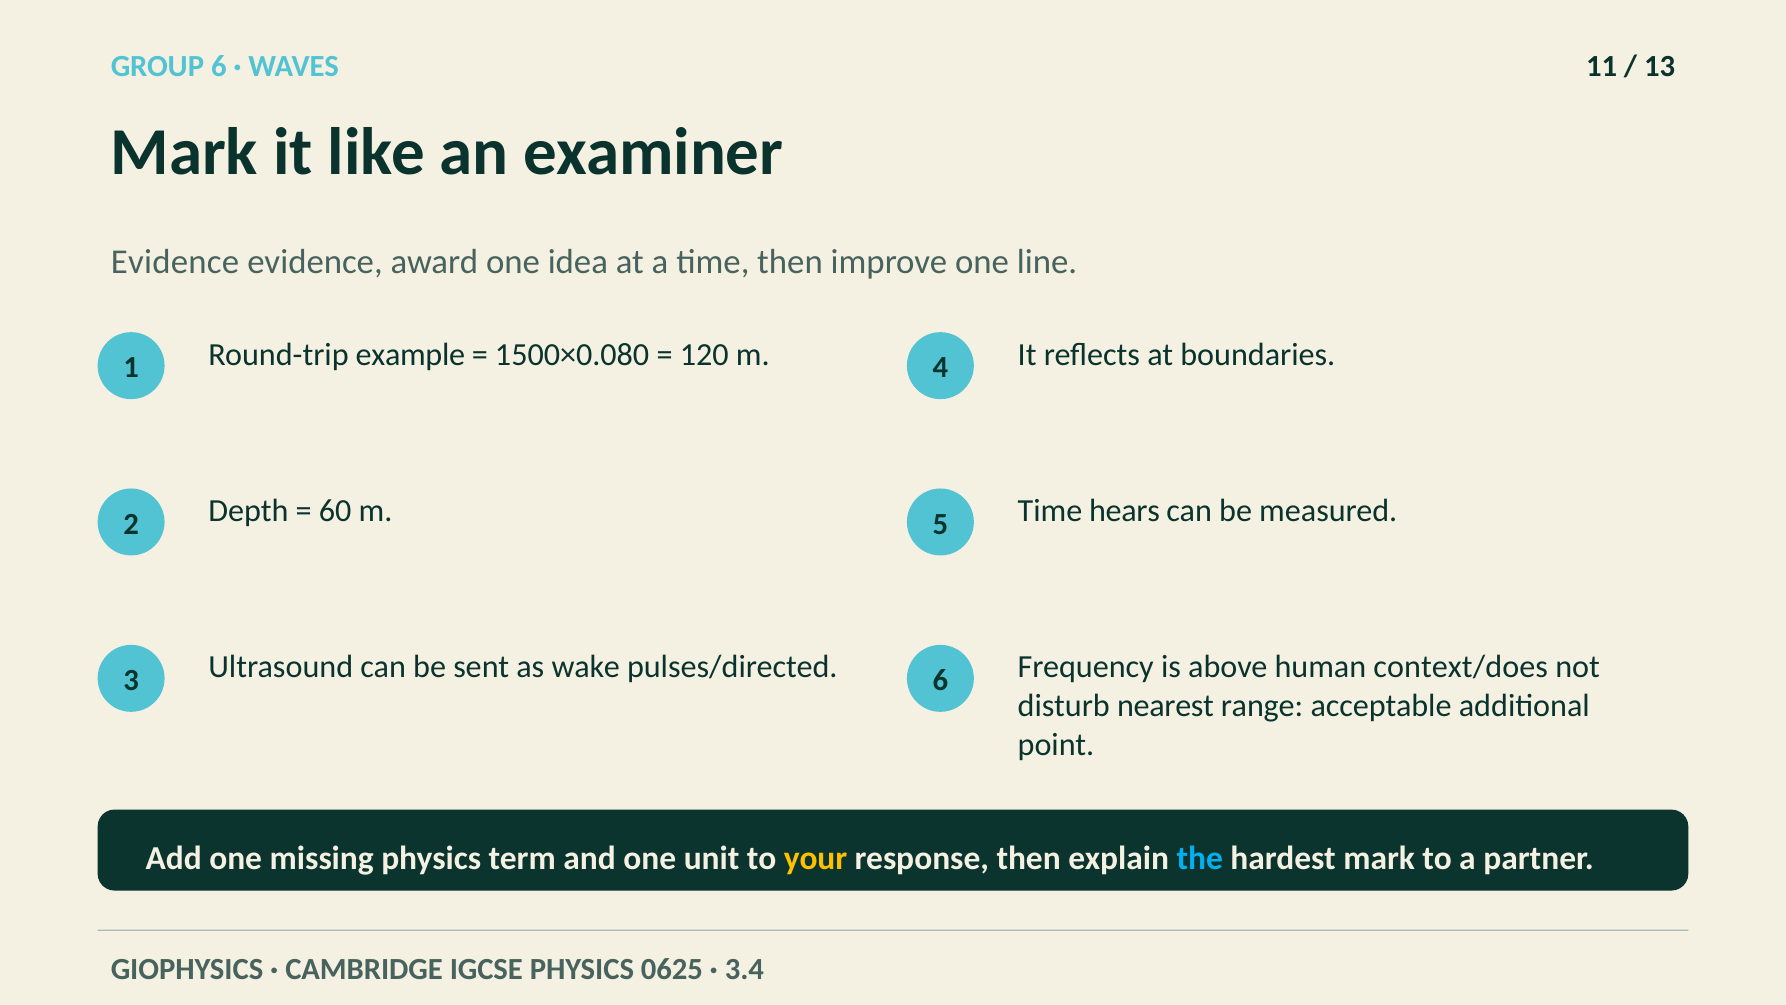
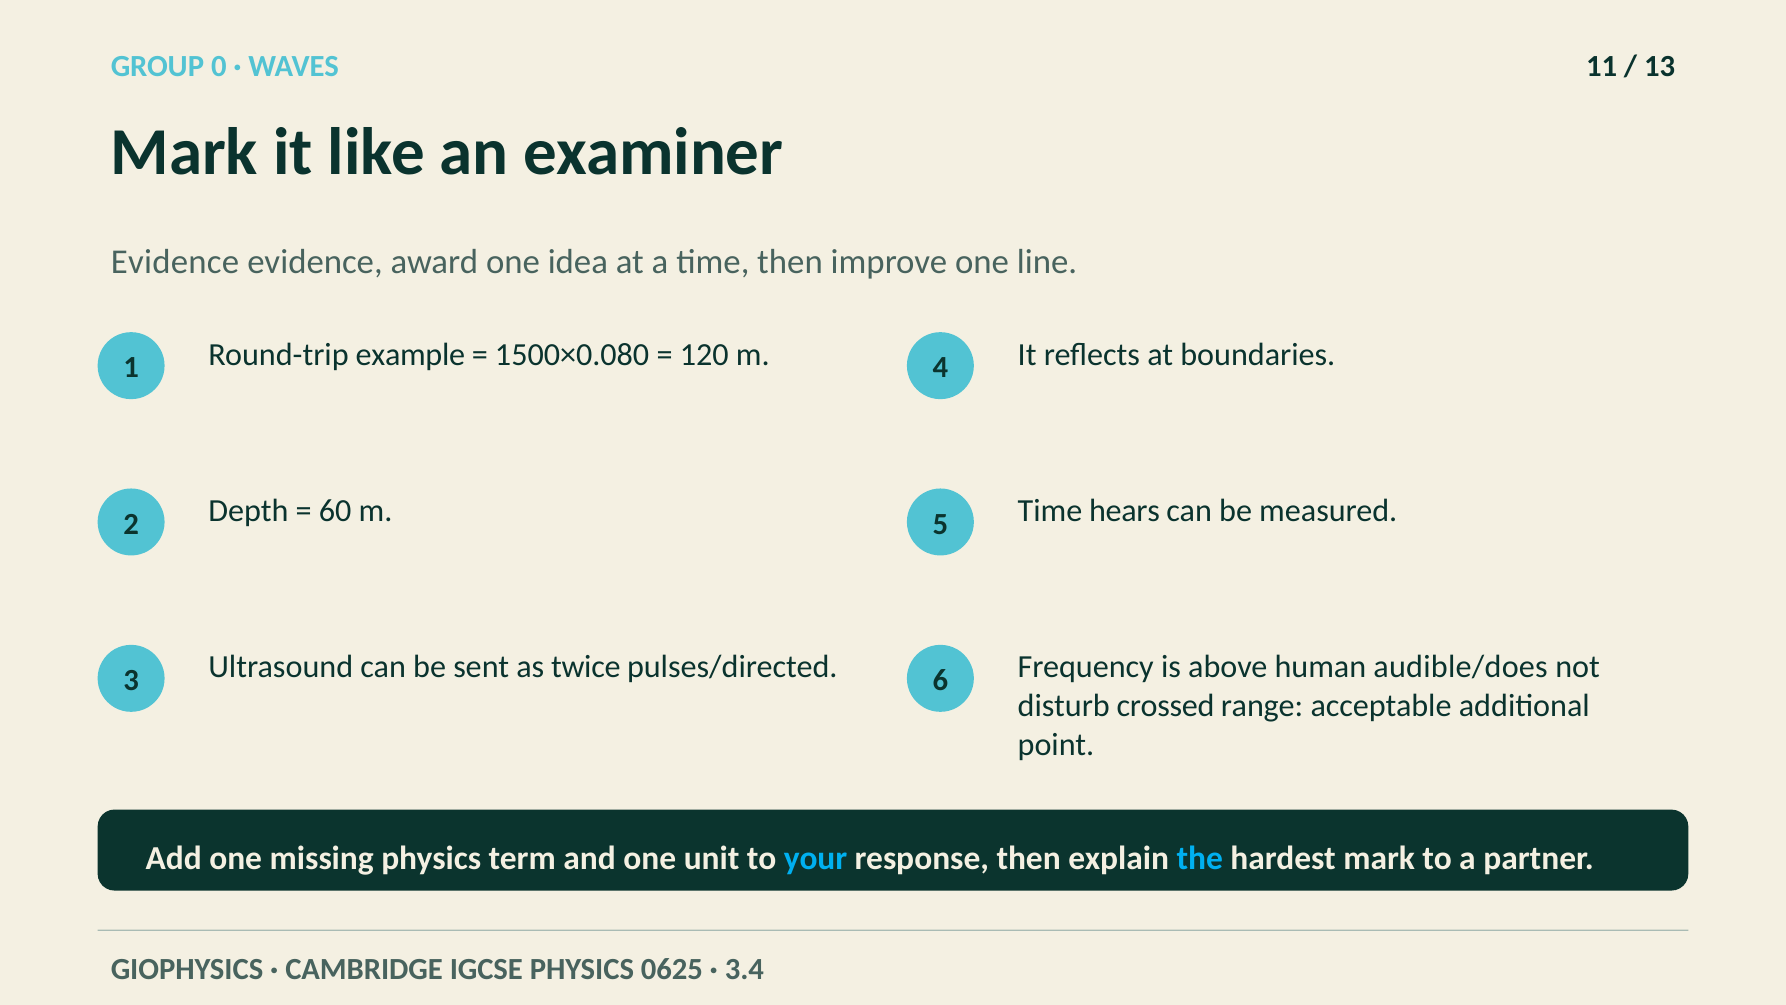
GROUP 6: 6 -> 0
wake: wake -> twice
context/does: context/does -> audible/does
nearest: nearest -> crossed
your colour: yellow -> light blue
